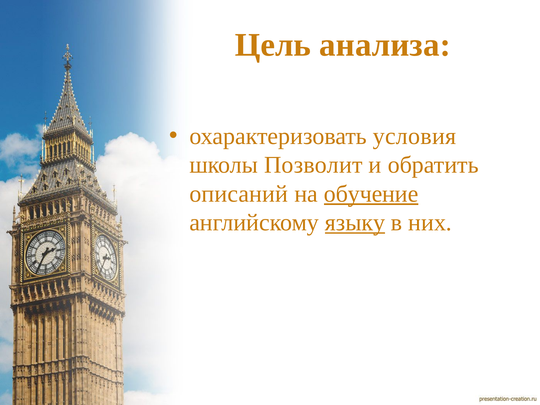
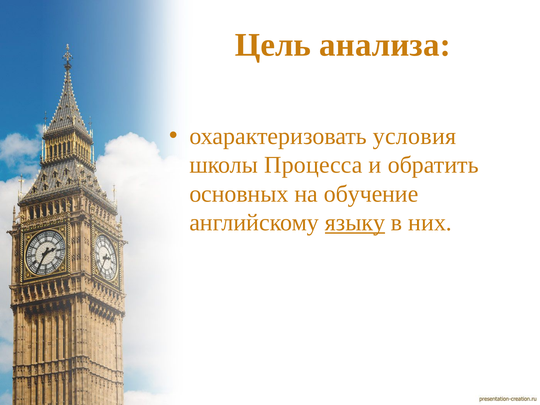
Позволит: Позволит -> Процесса
описаний: описаний -> основных
обучение underline: present -> none
